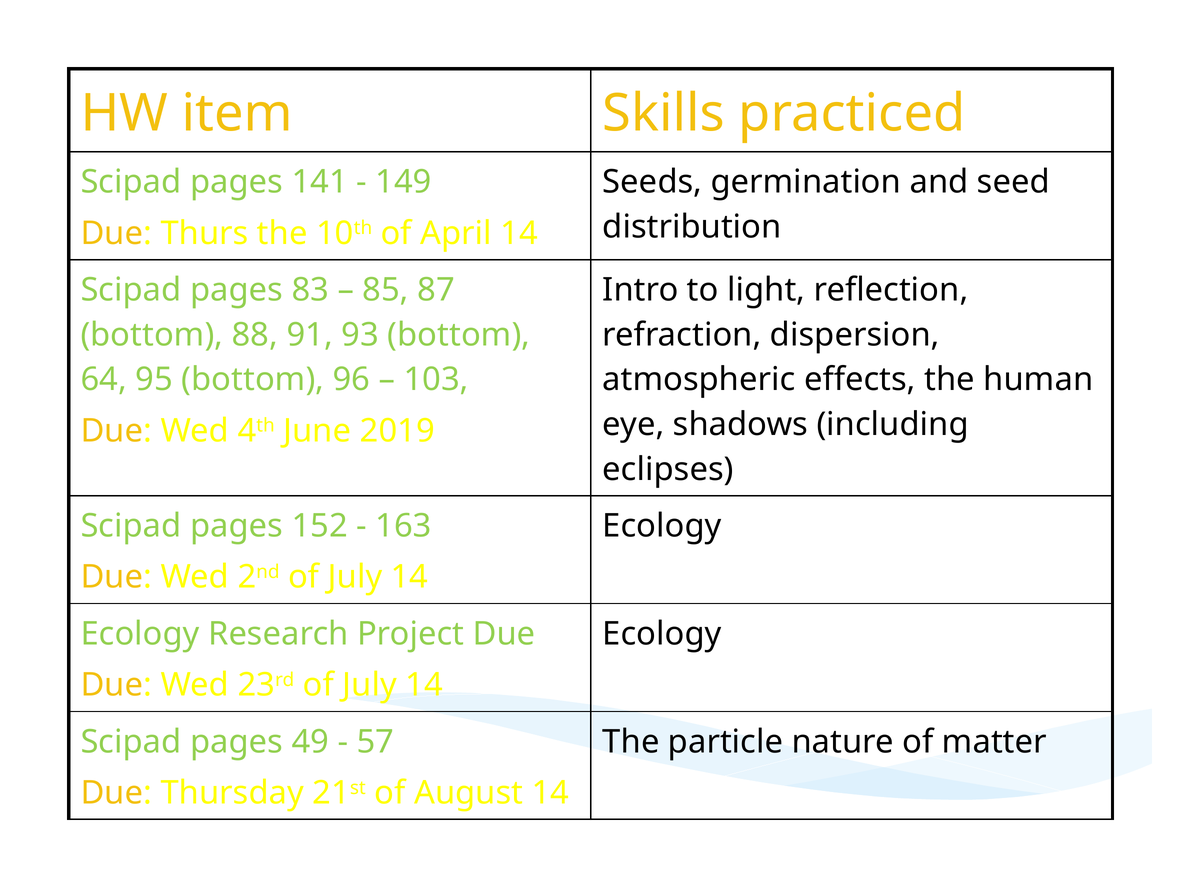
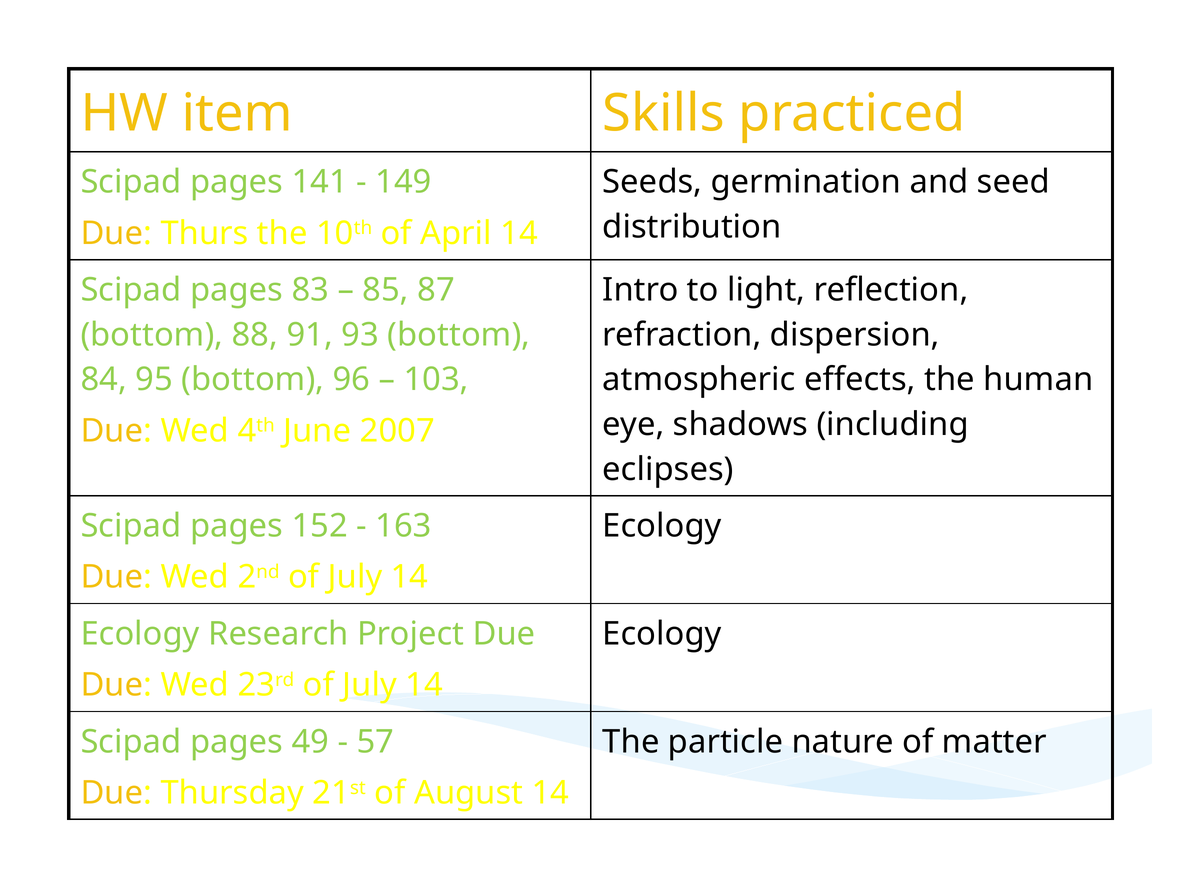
64: 64 -> 84
2019: 2019 -> 2007
